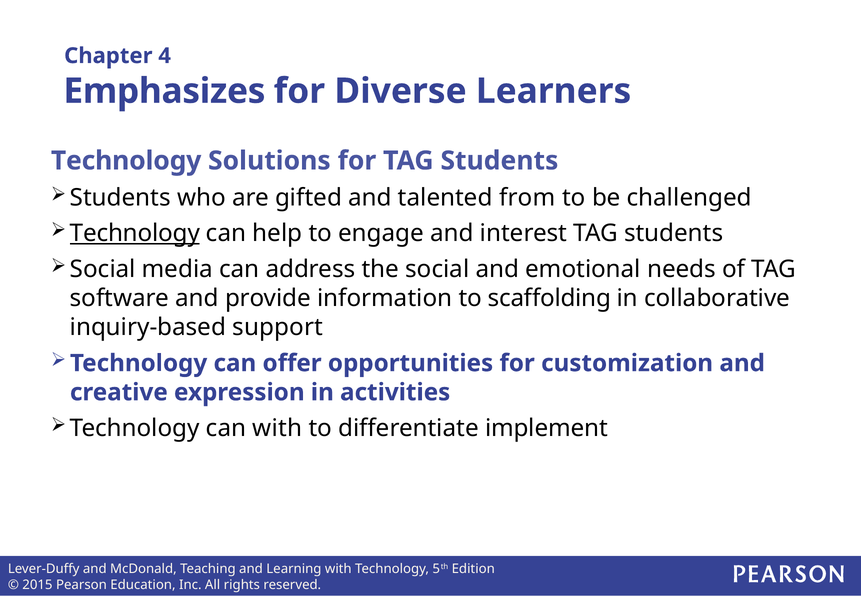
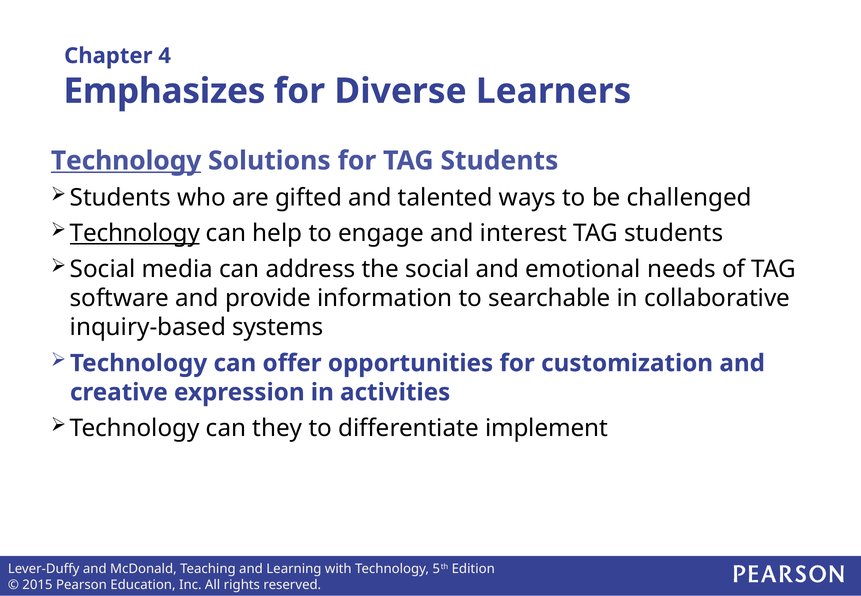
Technology at (126, 161) underline: none -> present
from: from -> ways
scaffolding: scaffolding -> searchable
support: support -> systems
can with: with -> they
